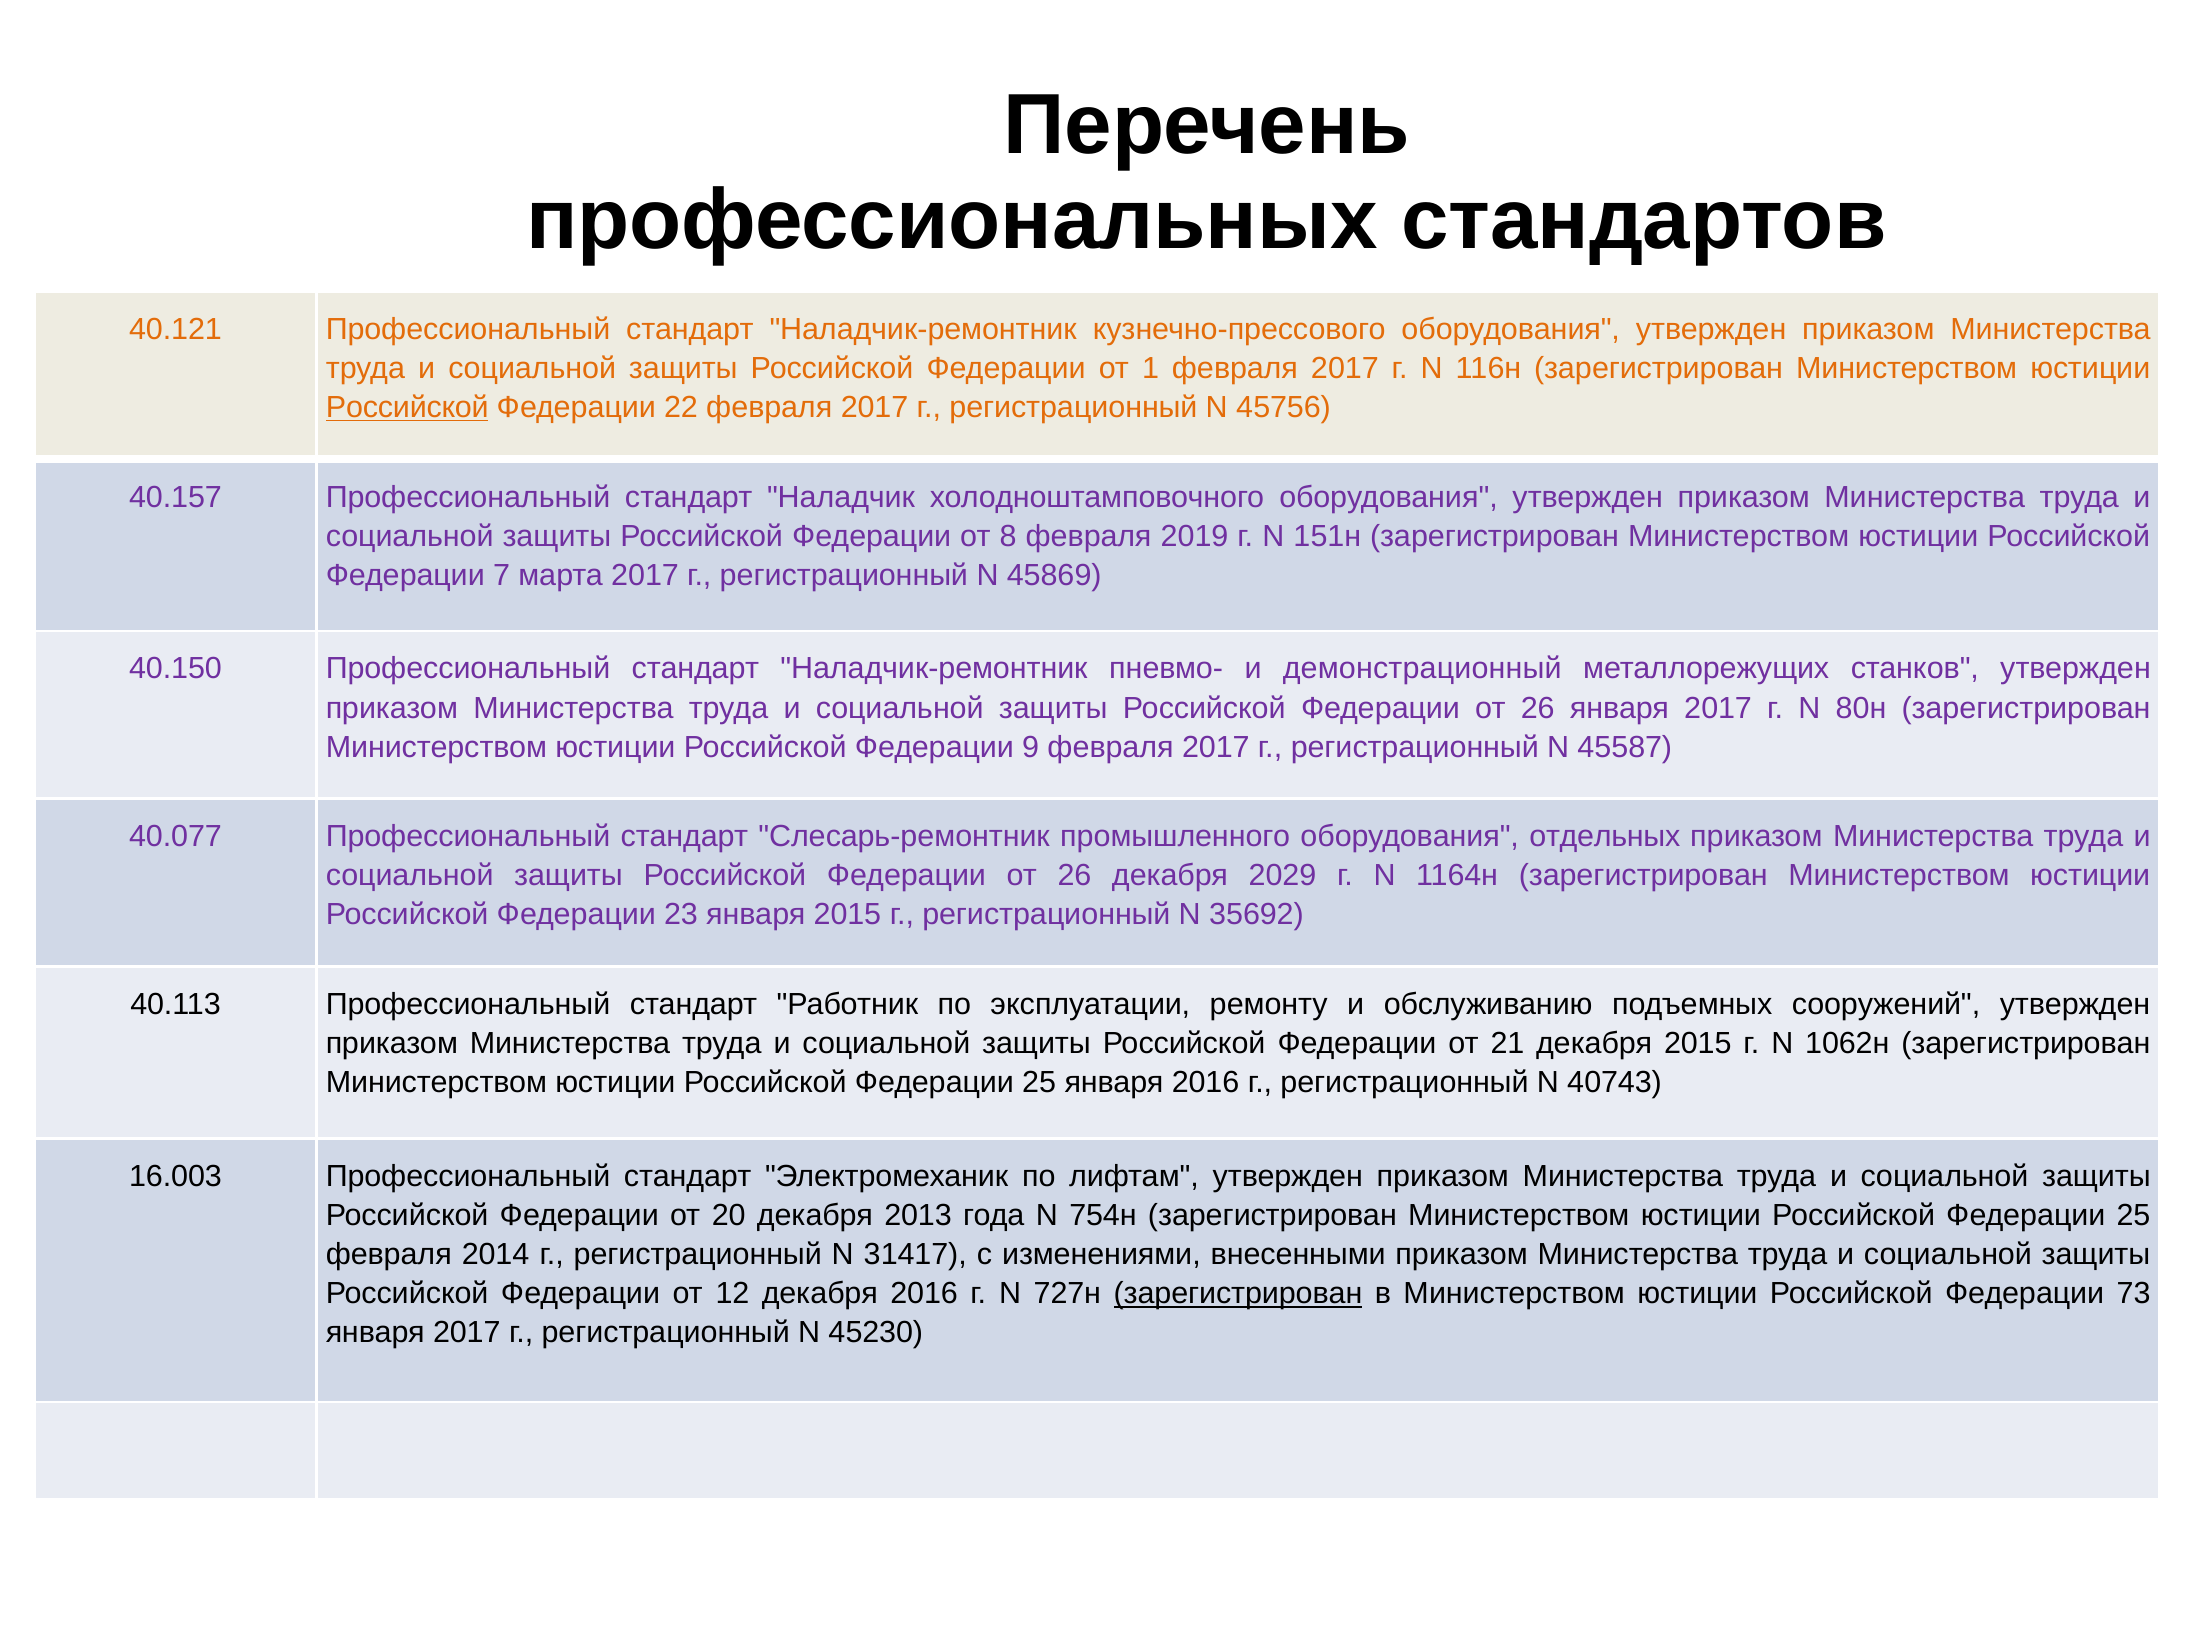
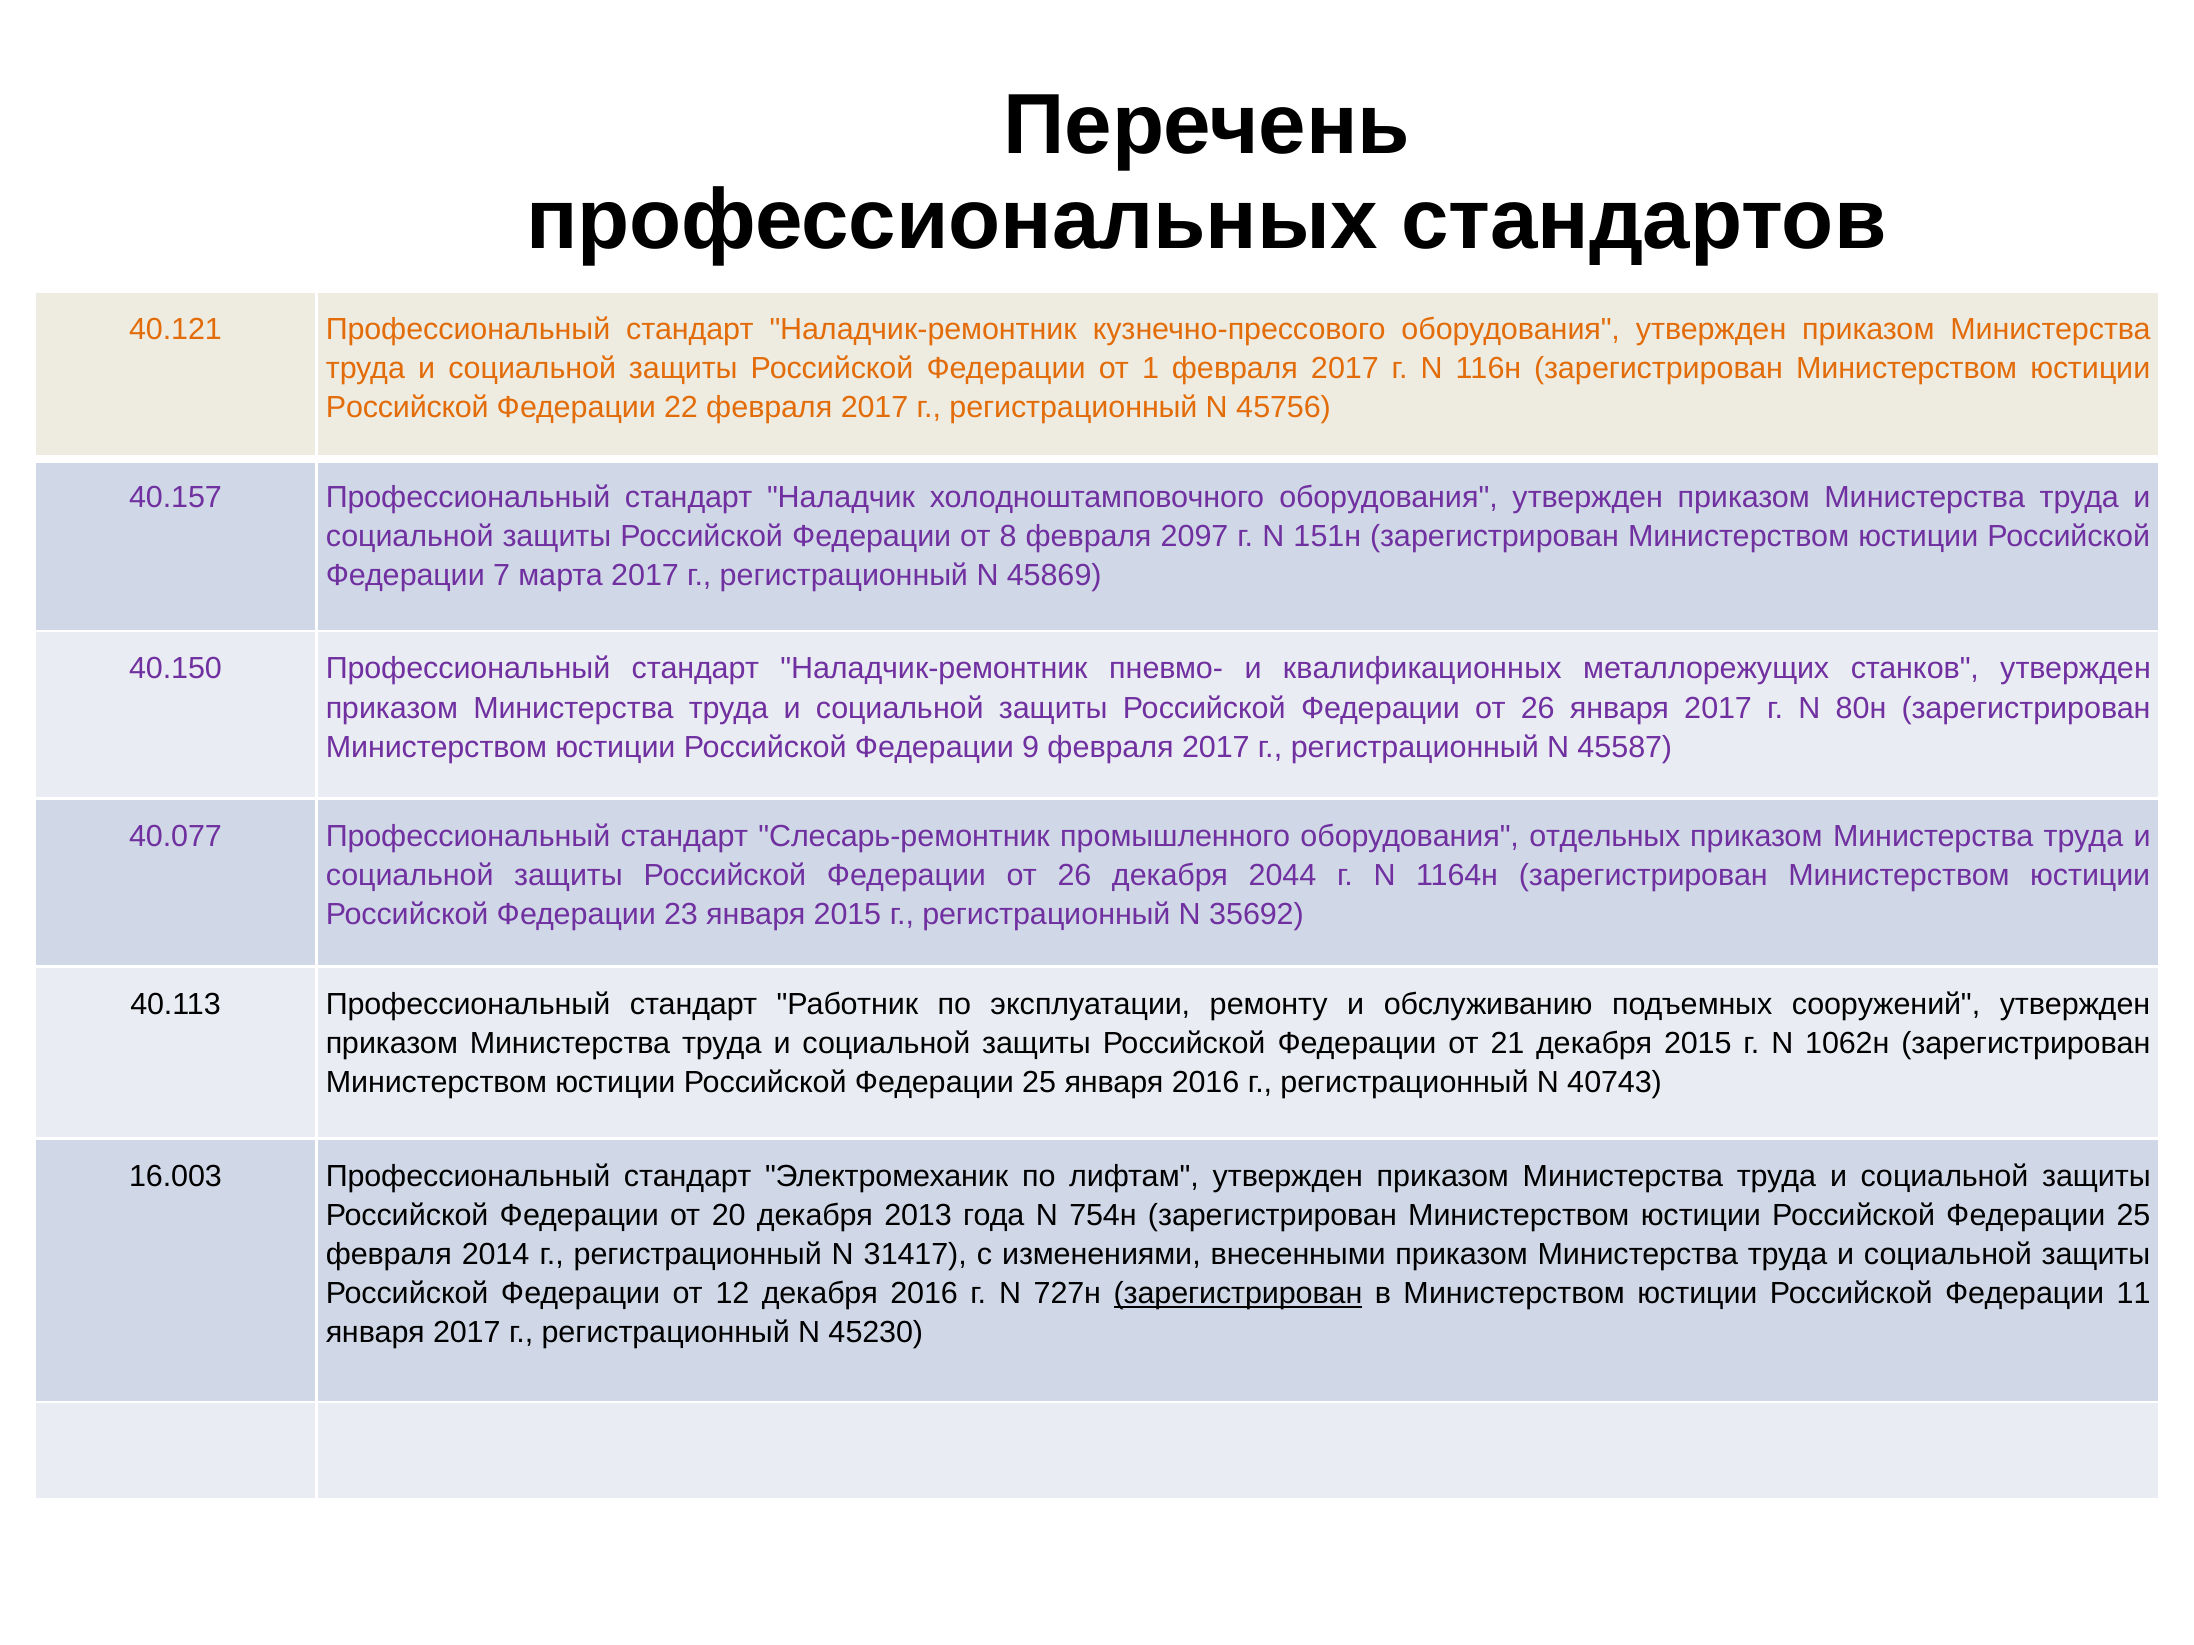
Российской at (407, 408) underline: present -> none
2019: 2019 -> 2097
демонстрационный: демонстрационный -> квалификационных
2029: 2029 -> 2044
73: 73 -> 11
